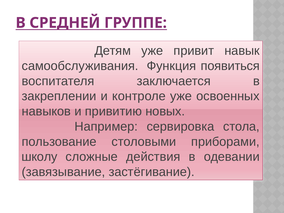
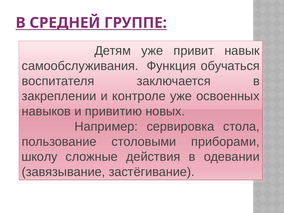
появиться: появиться -> обучаться
